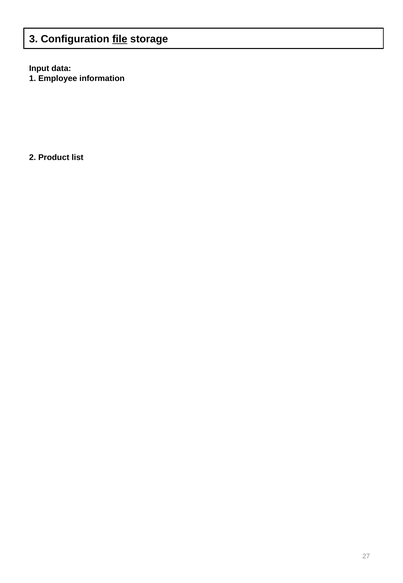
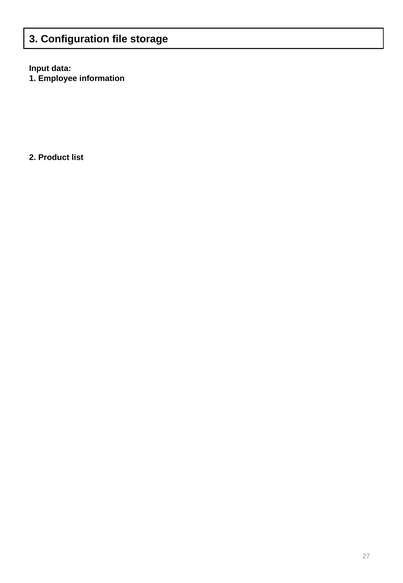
file underline: present -> none
